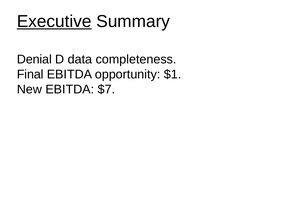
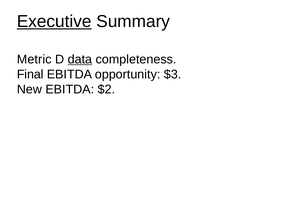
Denial: Denial -> Metric
data underline: none -> present
$1: $1 -> $3
$7: $7 -> $2
